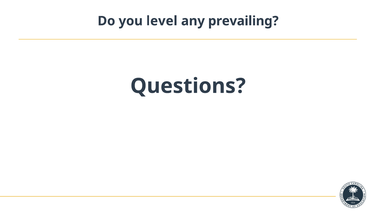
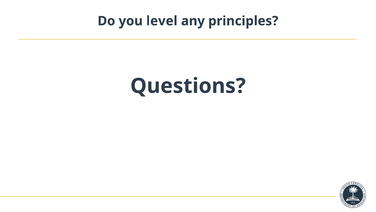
prevailing: prevailing -> principles
